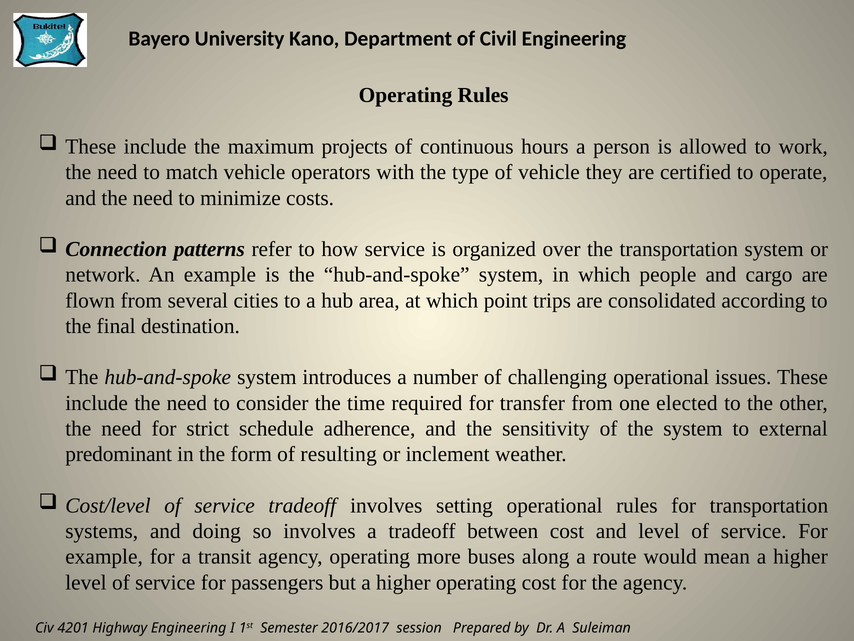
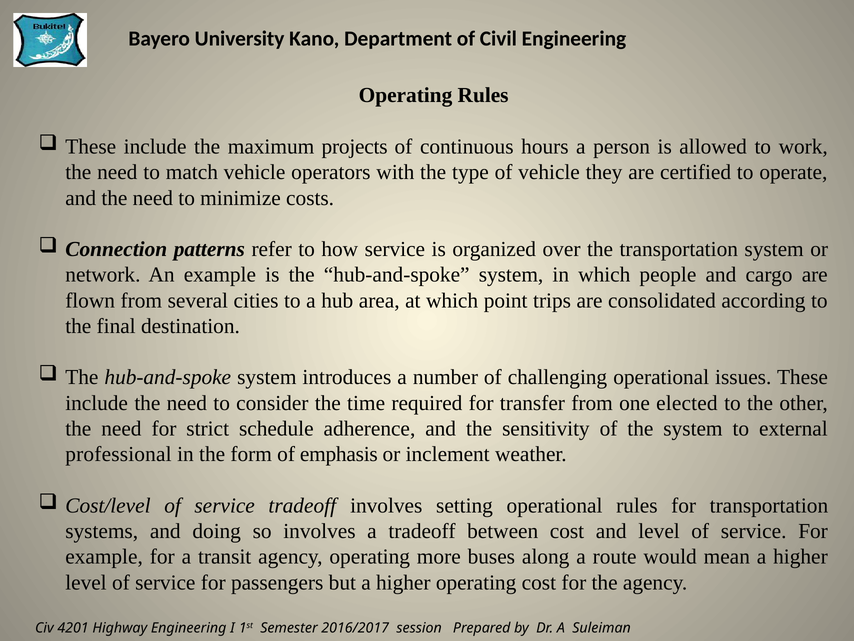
predominant: predominant -> professional
resulting: resulting -> emphasis
